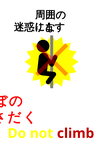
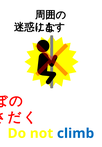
climb colour: red -> blue
